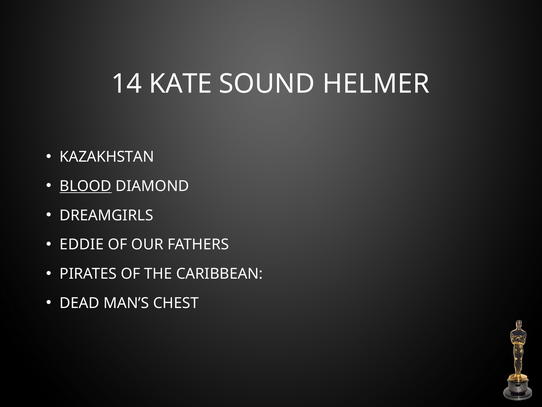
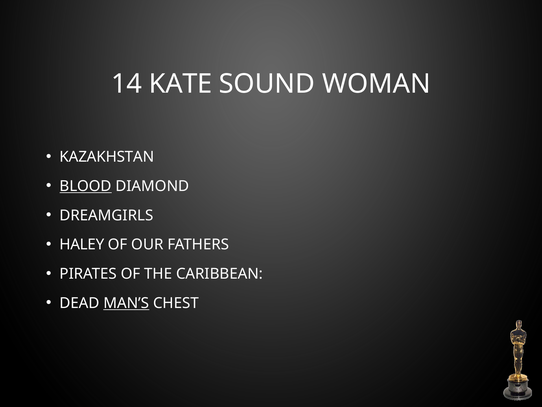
HELMER: HELMER -> WOMAN
EDDIE: EDDIE -> HALEY
MAN’S underline: none -> present
